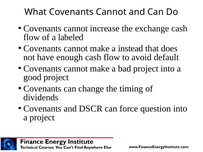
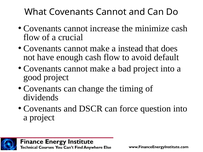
exchange: exchange -> minimize
labeled: labeled -> crucial
